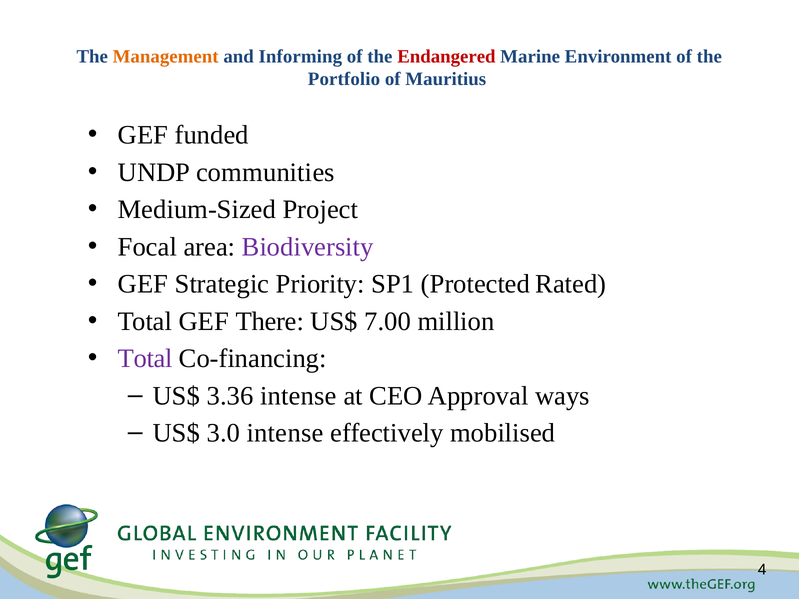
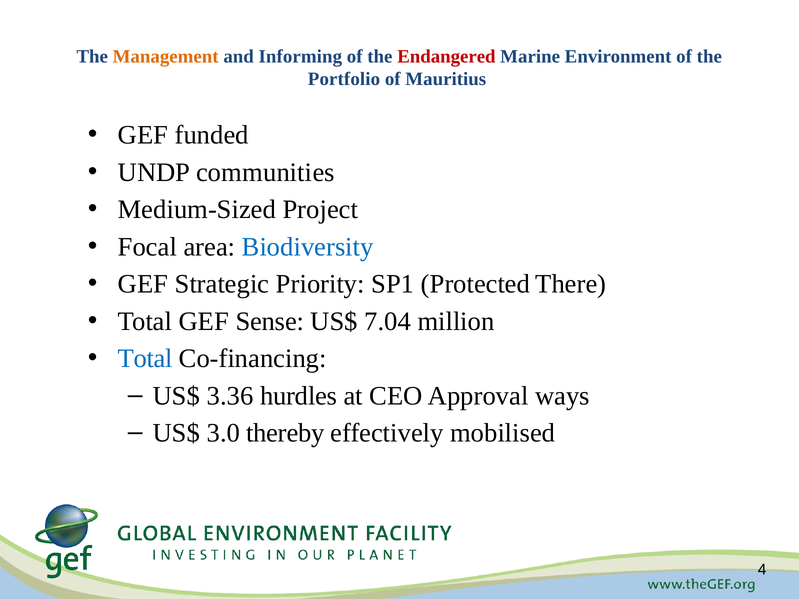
Biodiversity colour: purple -> blue
Rated: Rated -> There
There: There -> Sense
7.00: 7.00 -> 7.04
Total at (145, 359) colour: purple -> blue
3.36 intense: intense -> hurdles
3.0 intense: intense -> thereby
